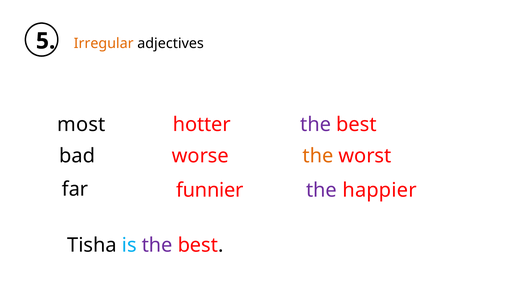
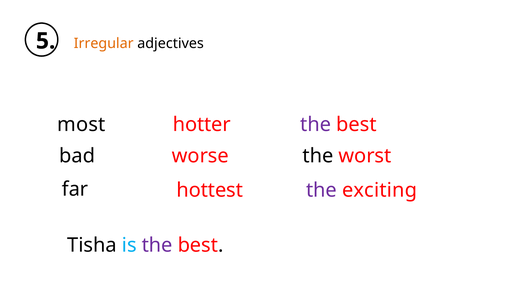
the at (318, 156) colour: orange -> black
funnier: funnier -> hottest
happier: happier -> exciting
